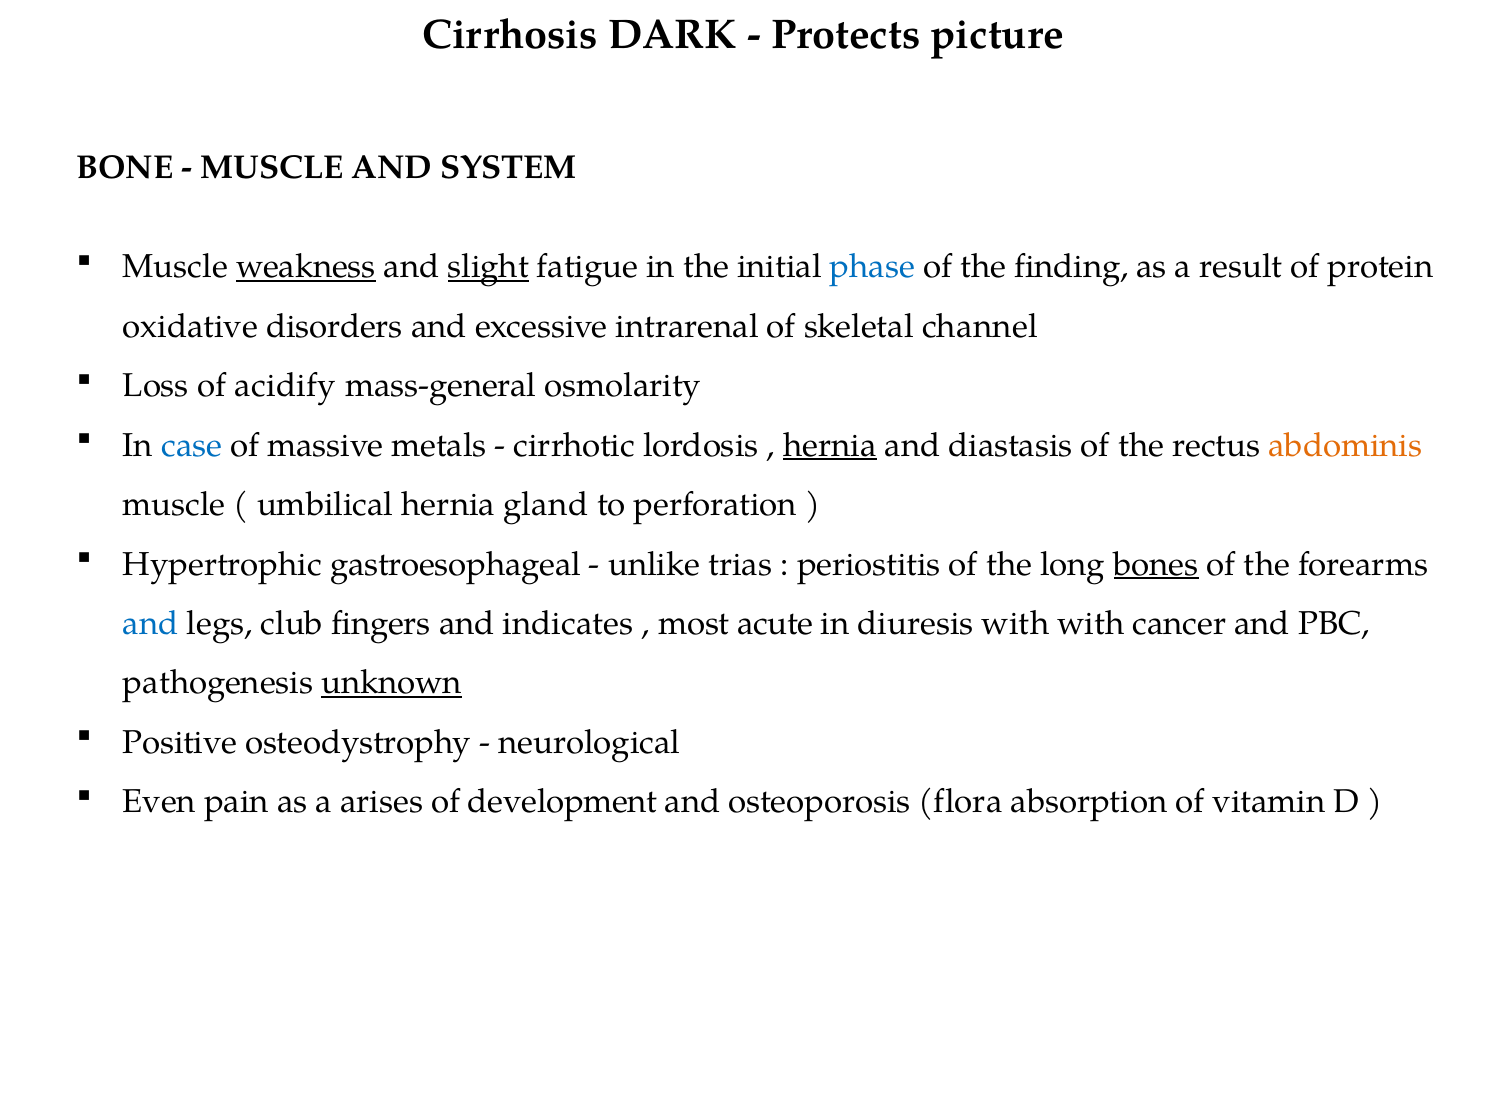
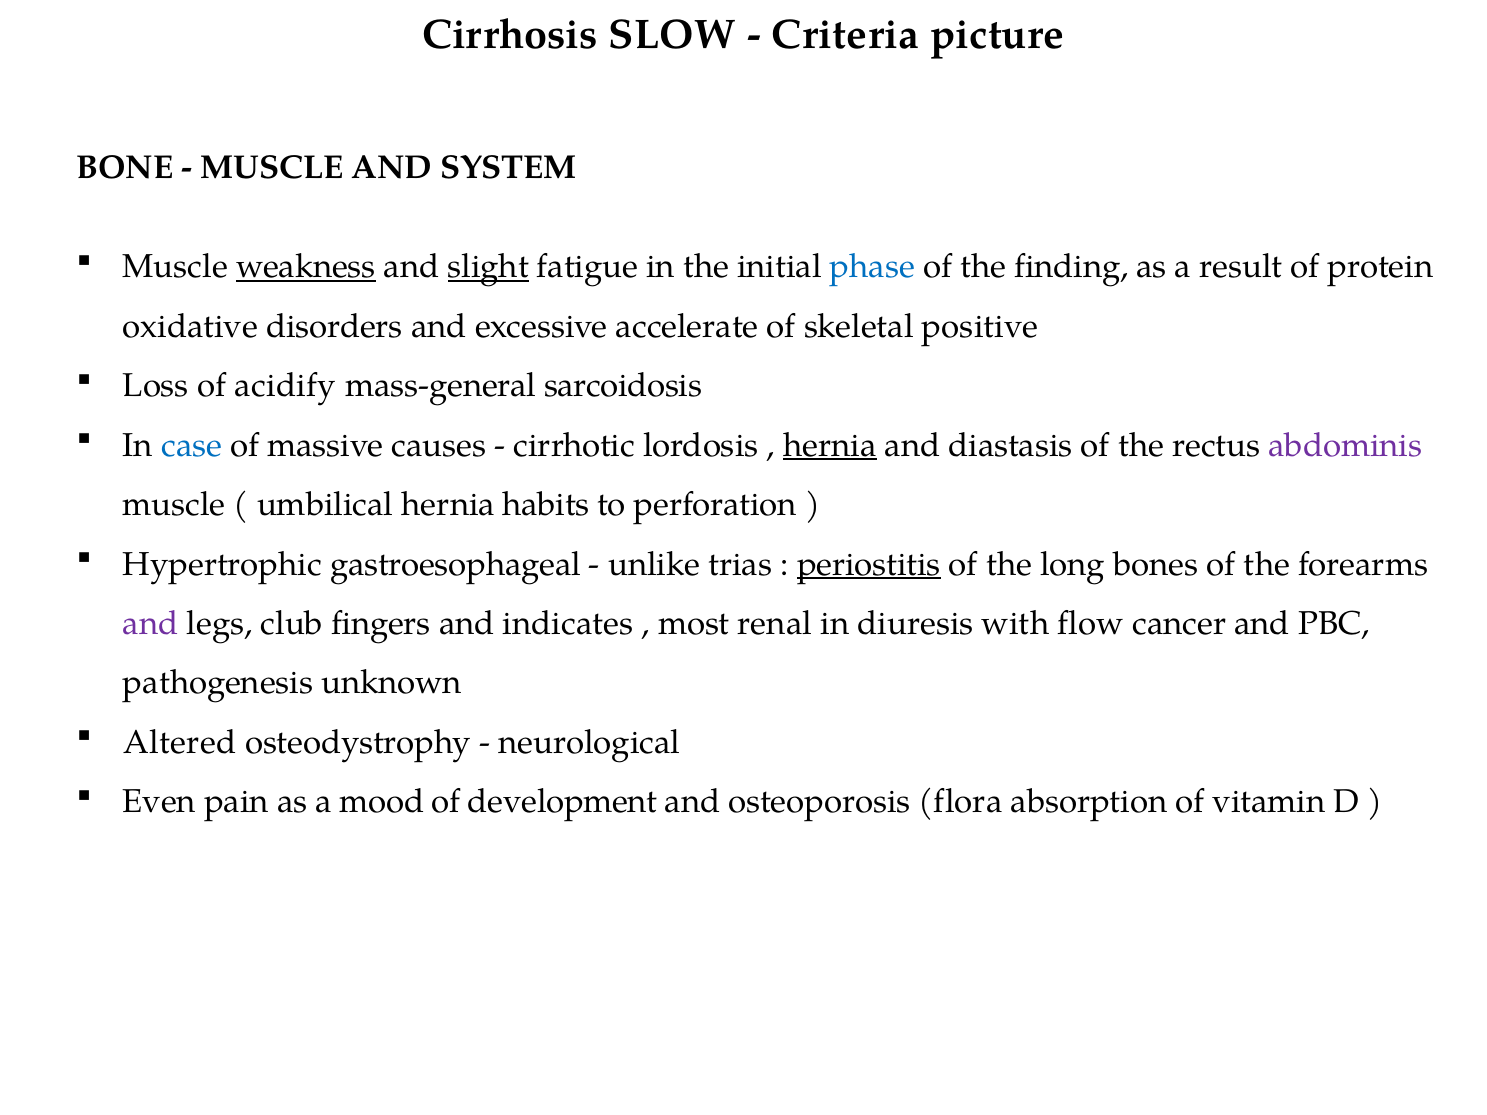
DARK: DARK -> SLOW
Protects: Protects -> Criteria
intrarenal: intrarenal -> accelerate
channel: channel -> positive
osmolarity: osmolarity -> sarcoidosis
metals: metals -> causes
abdominis colour: orange -> purple
gland: gland -> habits
periostitis underline: none -> present
bones underline: present -> none
and at (151, 624) colour: blue -> purple
acute: acute -> renal
with with: with -> flow
unknown underline: present -> none
Positive: Positive -> Altered
arises: arises -> mood
